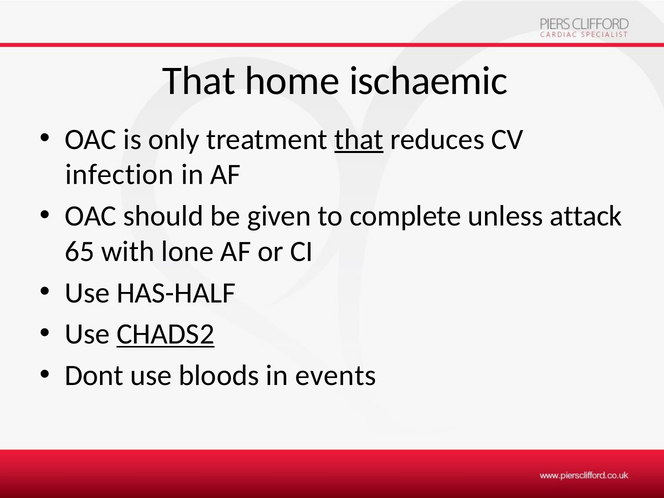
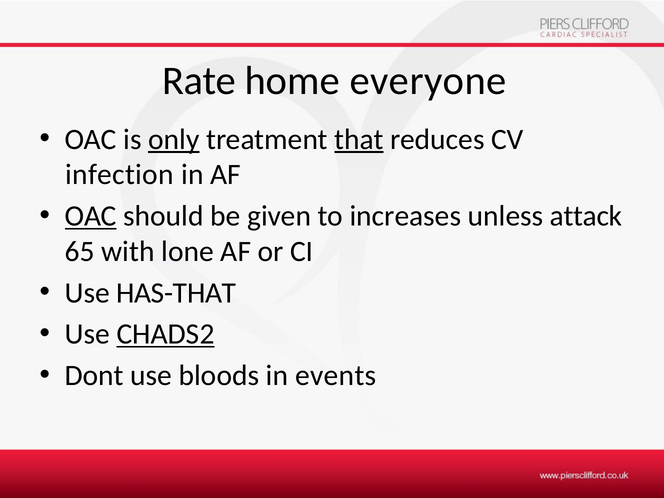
That at (199, 81): That -> Rate
ischaemic: ischaemic -> everyone
only underline: none -> present
OAC at (91, 216) underline: none -> present
complete: complete -> increases
HAS-HALF: HAS-HALF -> HAS-THAT
